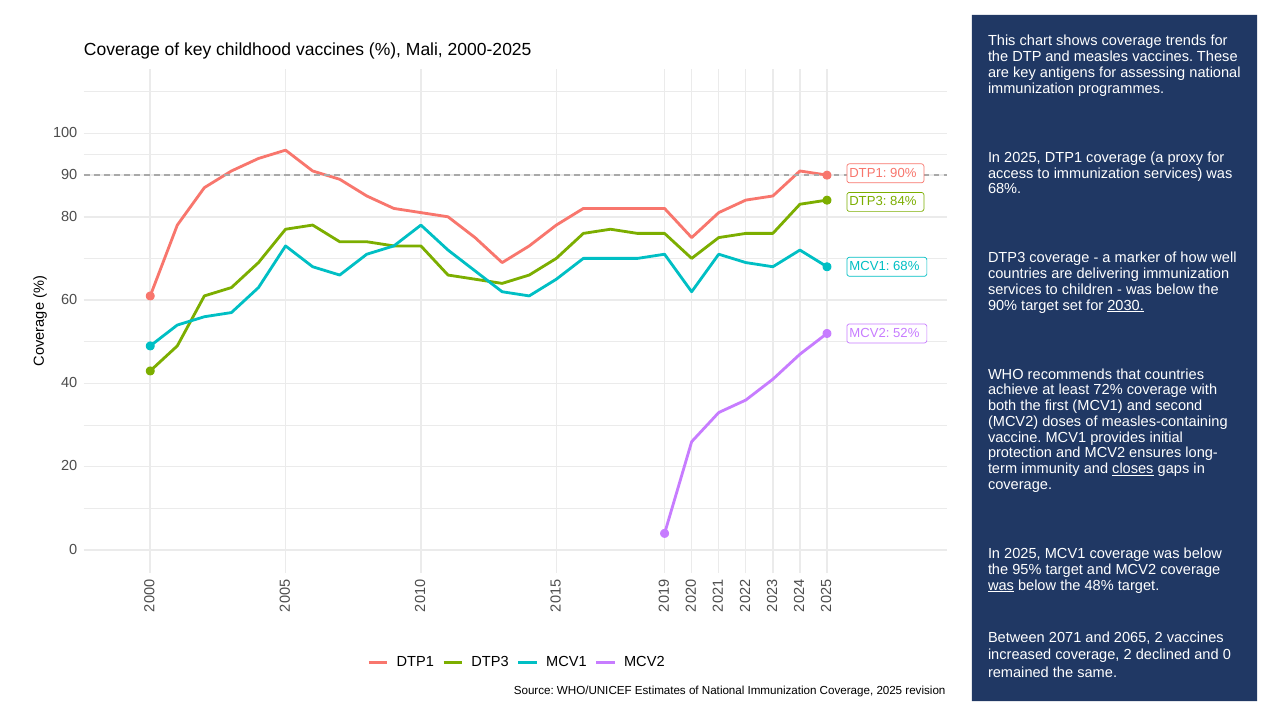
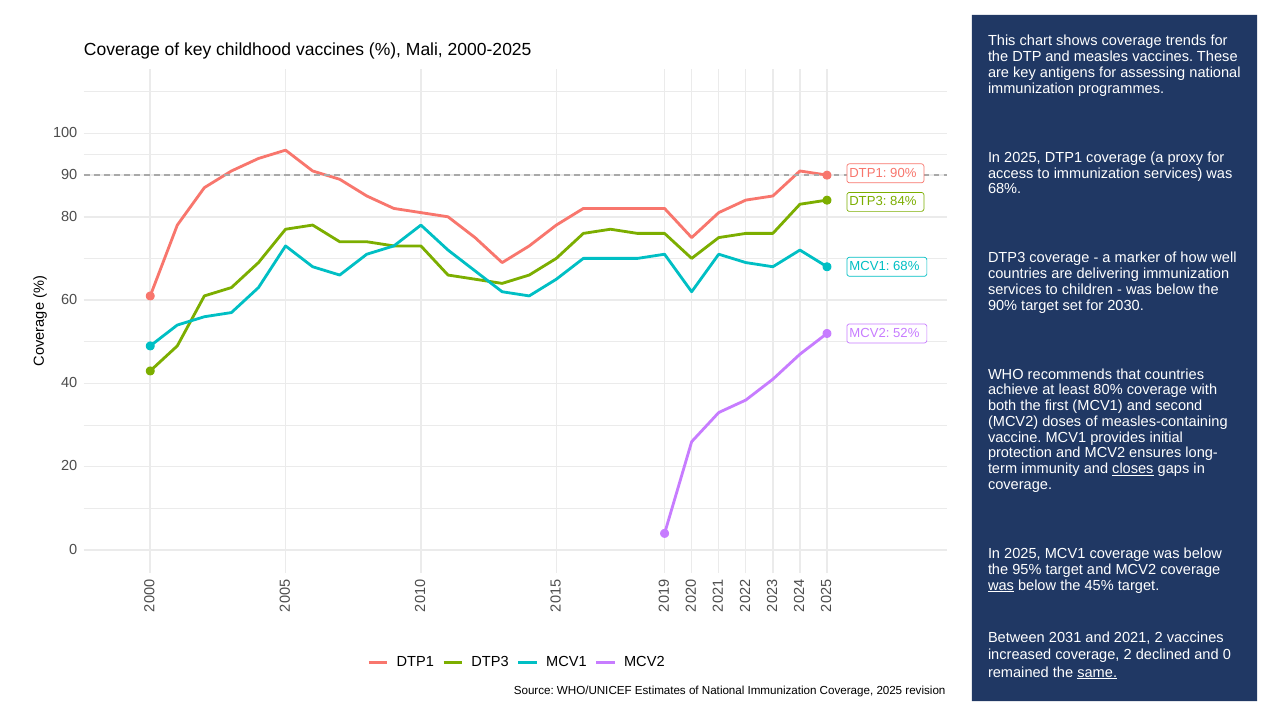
2030 underline: present -> none
72%: 72% -> 80%
48%: 48% -> 45%
2071: 2071 -> 2031
2065: 2065 -> 2021
same underline: none -> present
